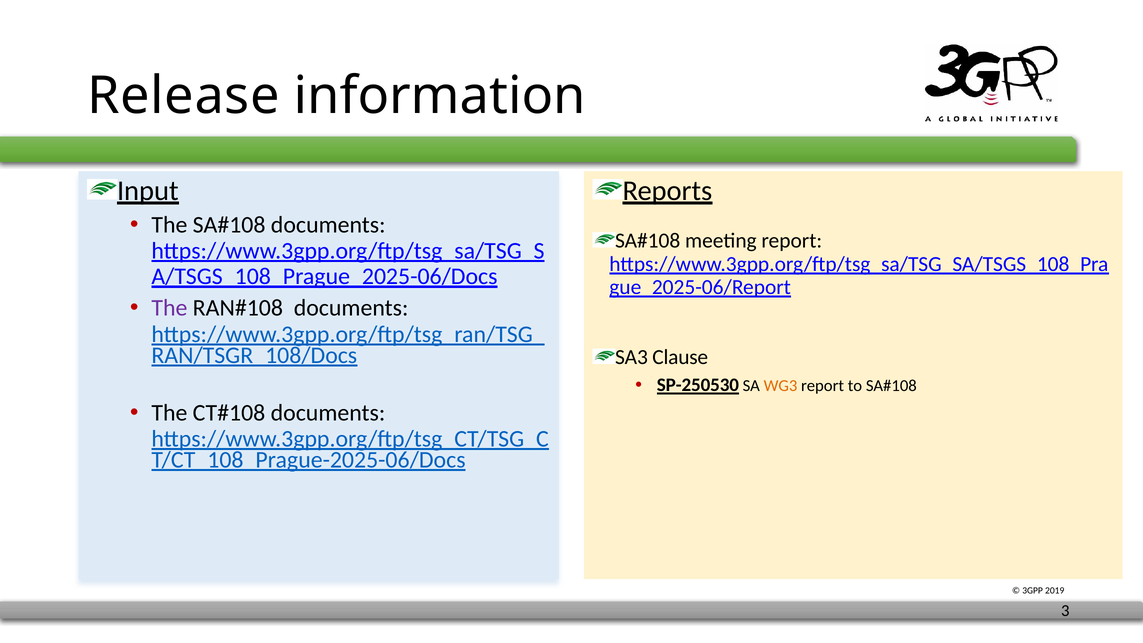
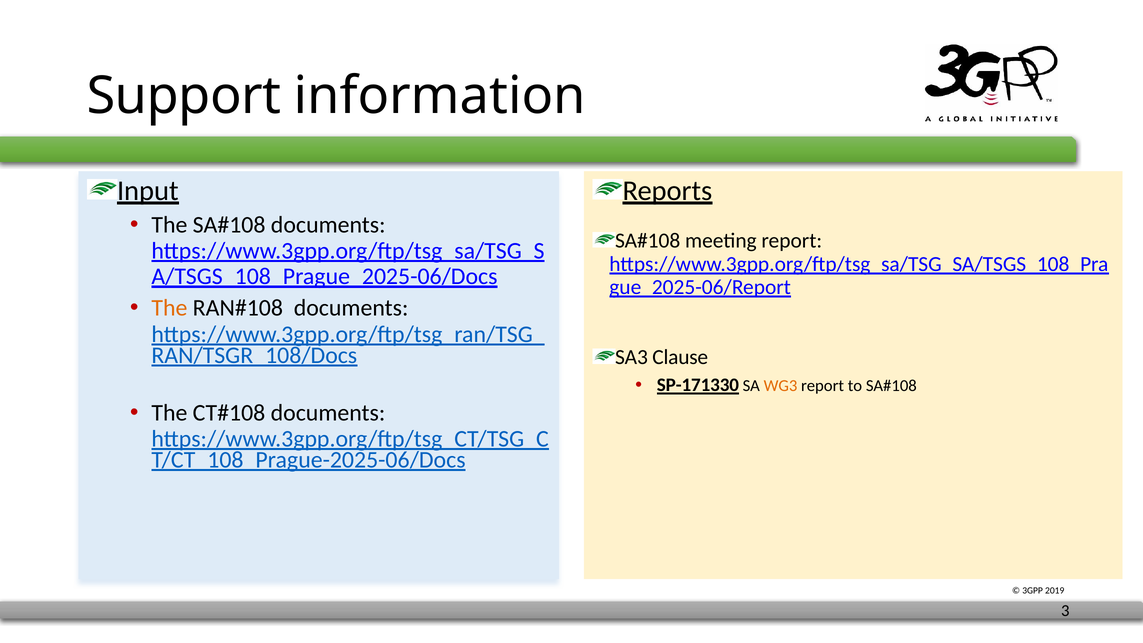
Release: Release -> Support
The at (169, 308) colour: purple -> orange
SP-250530: SP-250530 -> SP-171330
